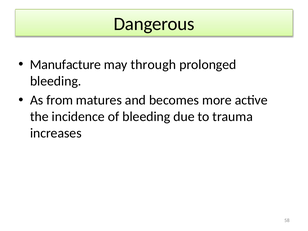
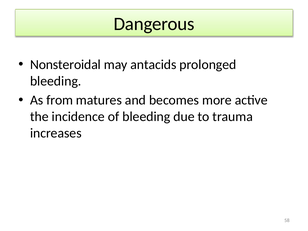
Manufacture: Manufacture -> Nonsteroidal
through: through -> antacids
